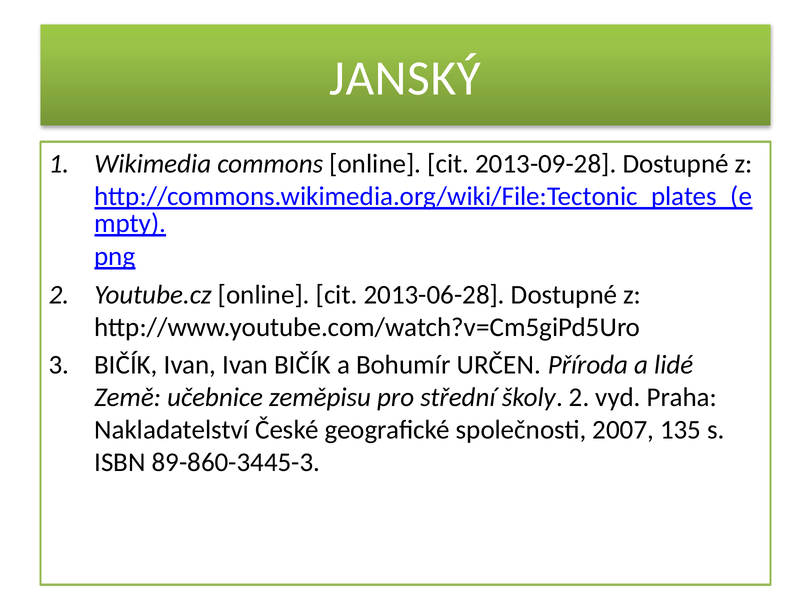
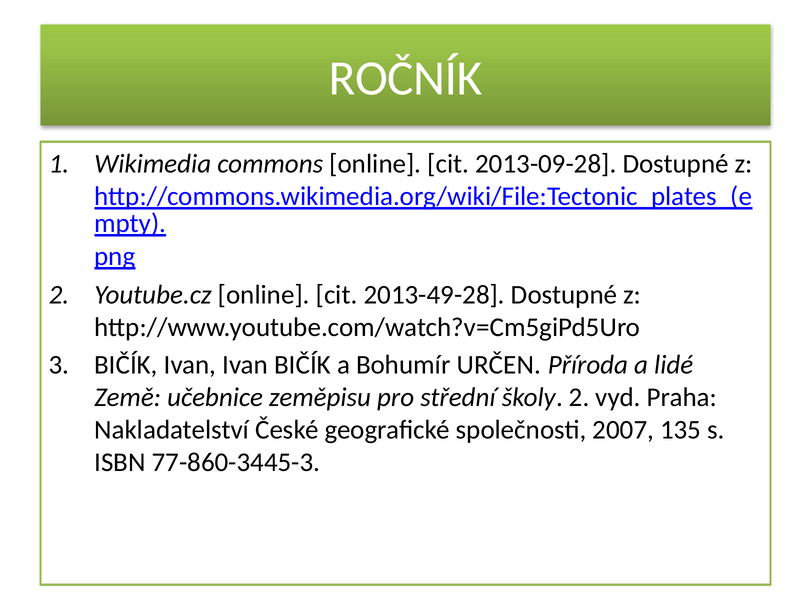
JANSKÝ: JANSKÝ -> ROČNÍK
2013-06-28: 2013-06-28 -> 2013-49-28
89-860-3445-3: 89-860-3445-3 -> 77-860-3445-3
